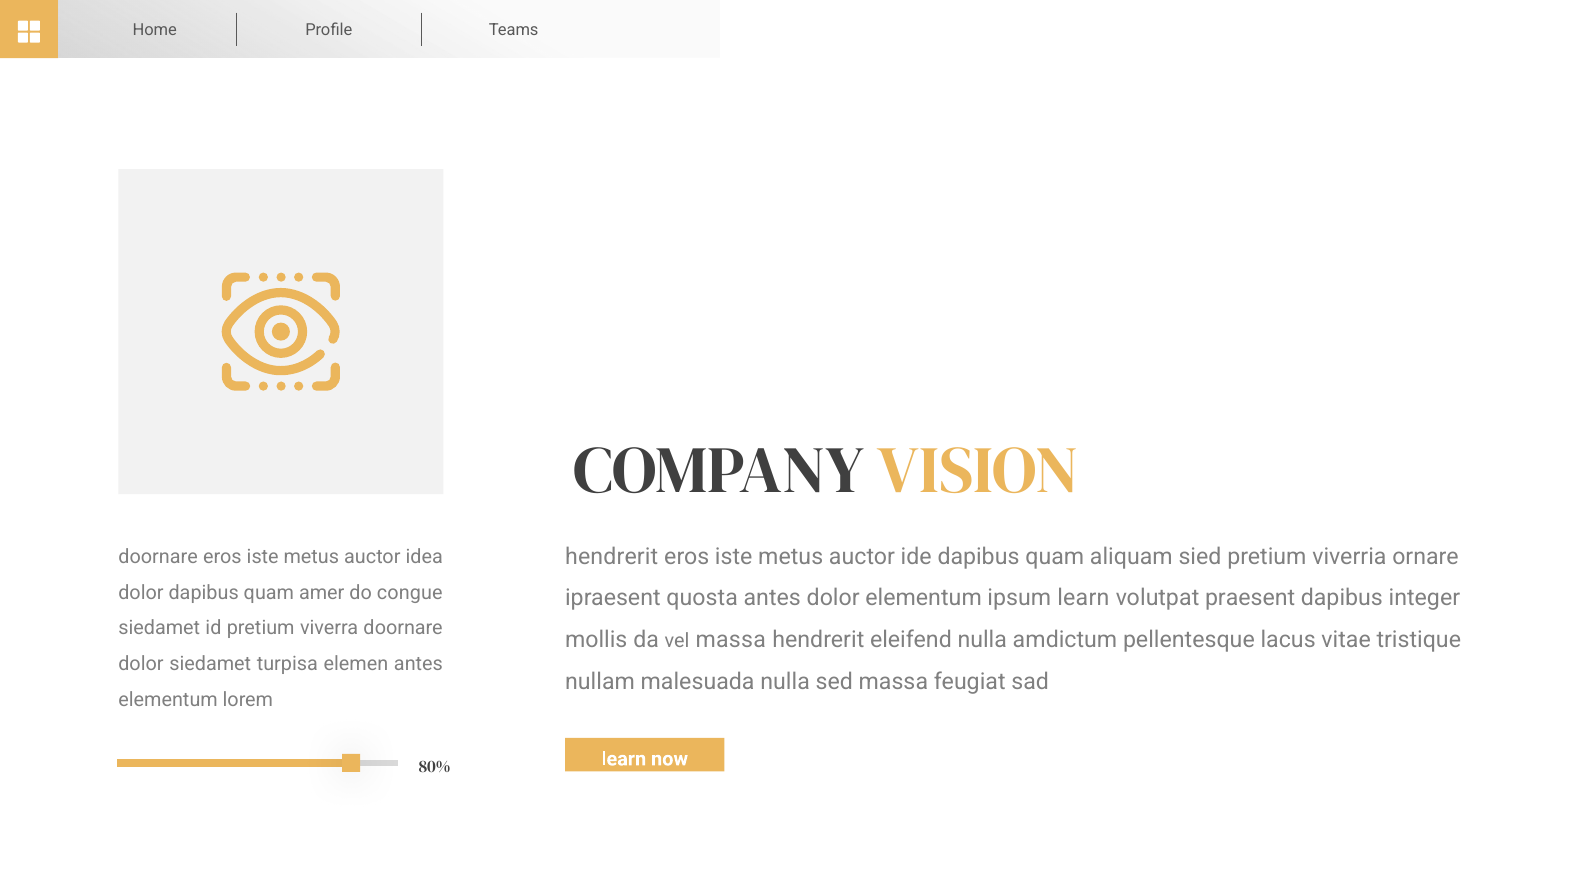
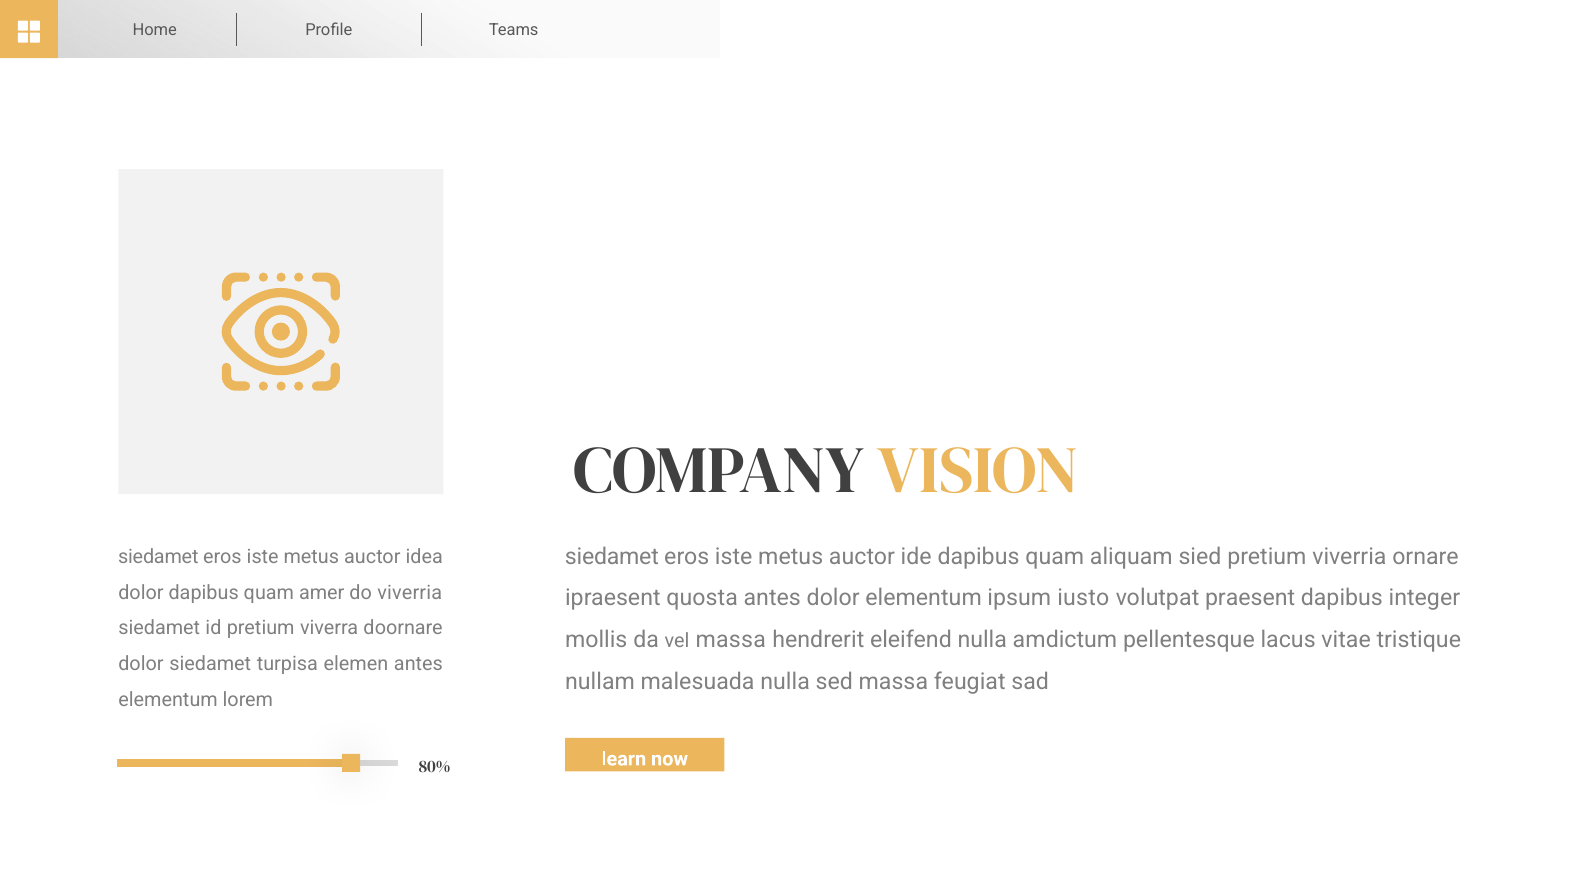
hendrerit at (612, 556): hendrerit -> siedamet
doornare at (158, 557): doornare -> siedamet
do congue: congue -> viverria
ipsum learn: learn -> iusto
